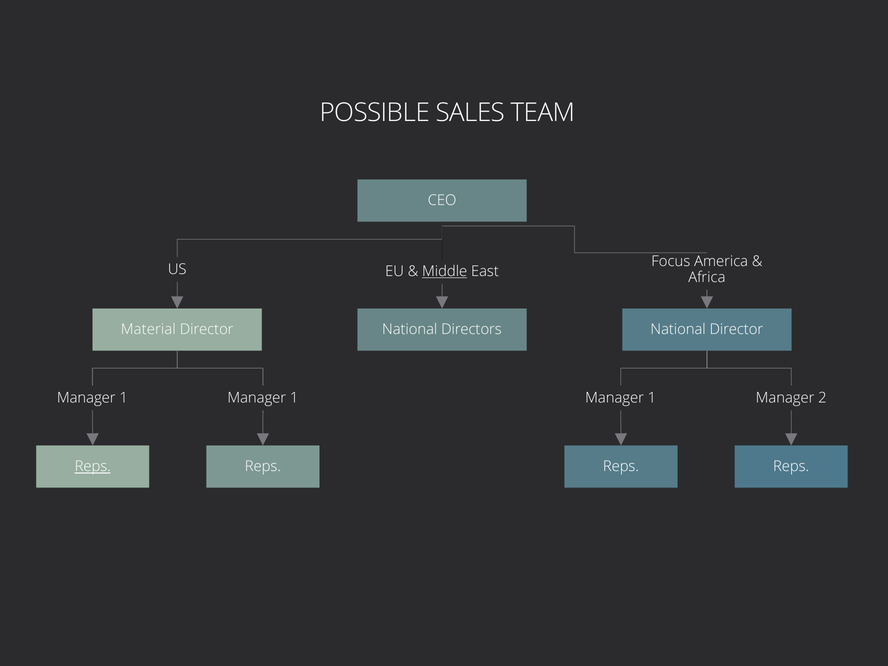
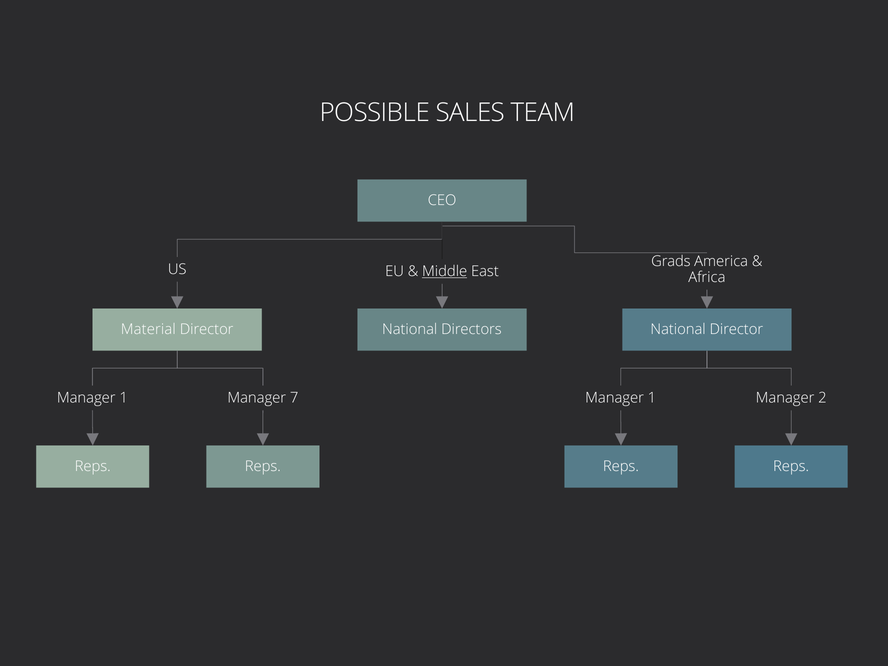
Focus: Focus -> Grads
1 Manager 1: 1 -> 7
Reps at (93, 466) underline: present -> none
